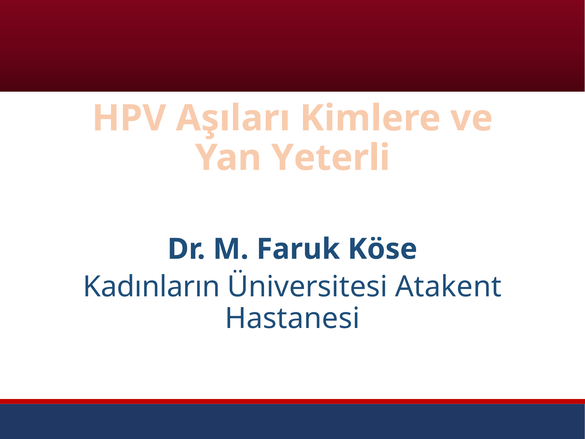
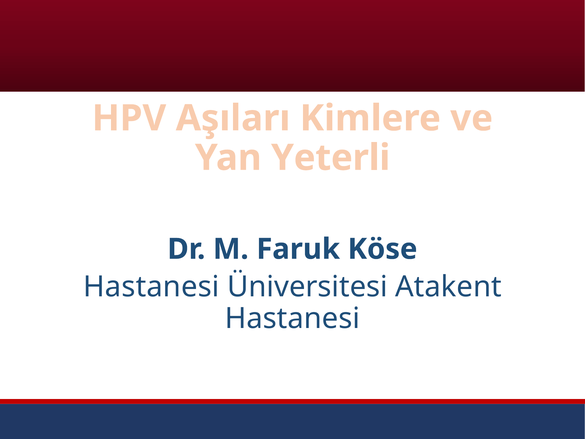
Kadınların at (152, 287): Kadınların -> Hastanesi
